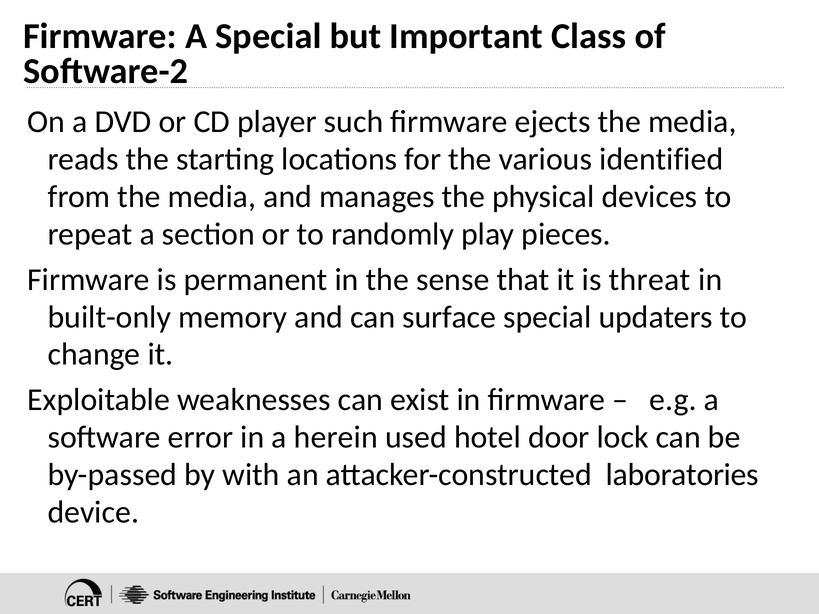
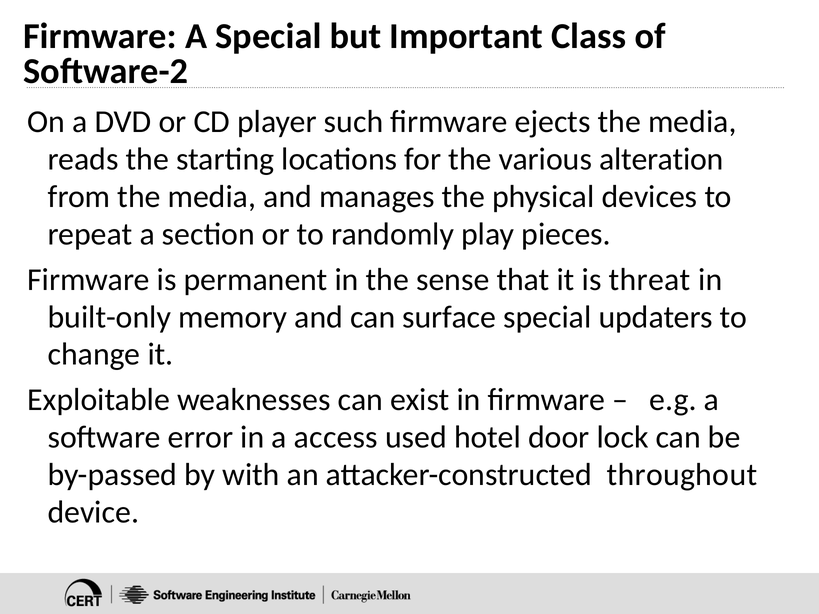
identified: identified -> alteration
herein: herein -> access
laboratories: laboratories -> throughout
